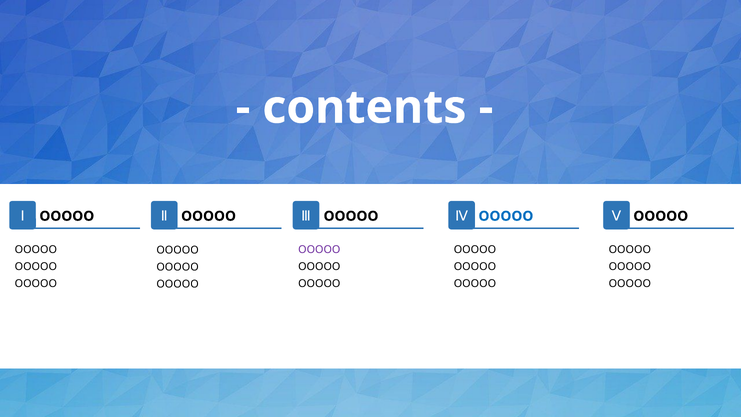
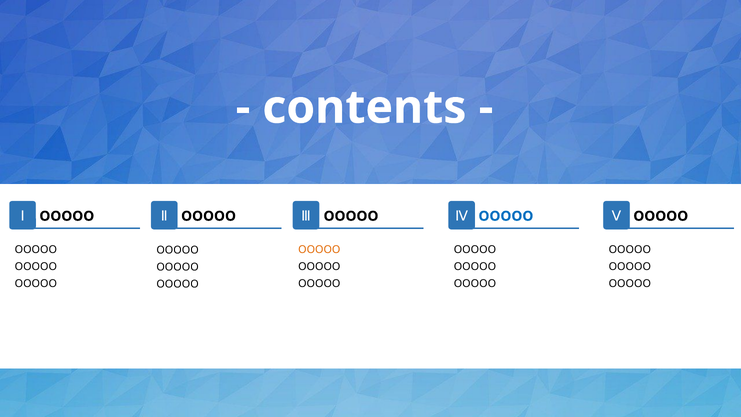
OOOOO at (319, 250) colour: purple -> orange
